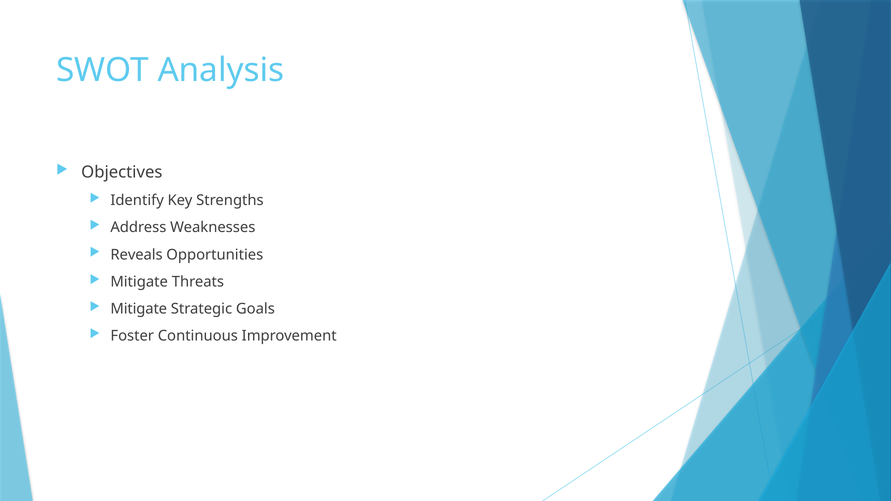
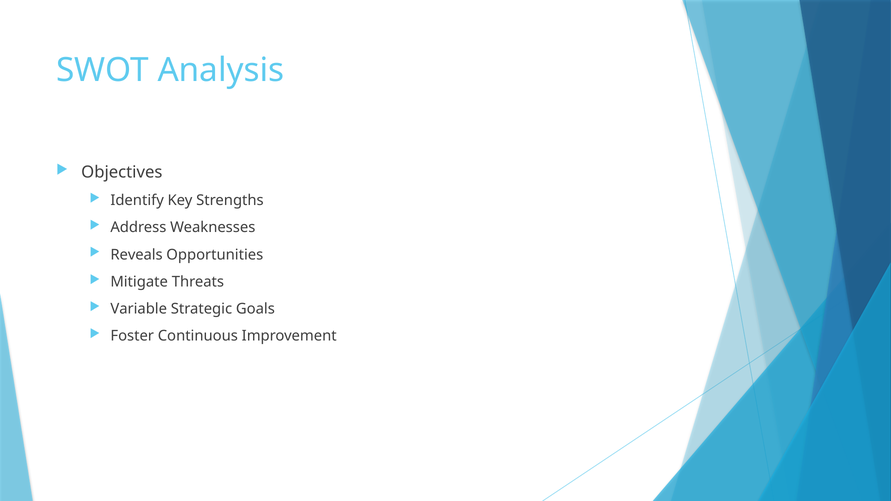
Mitigate at (139, 309): Mitigate -> Variable
